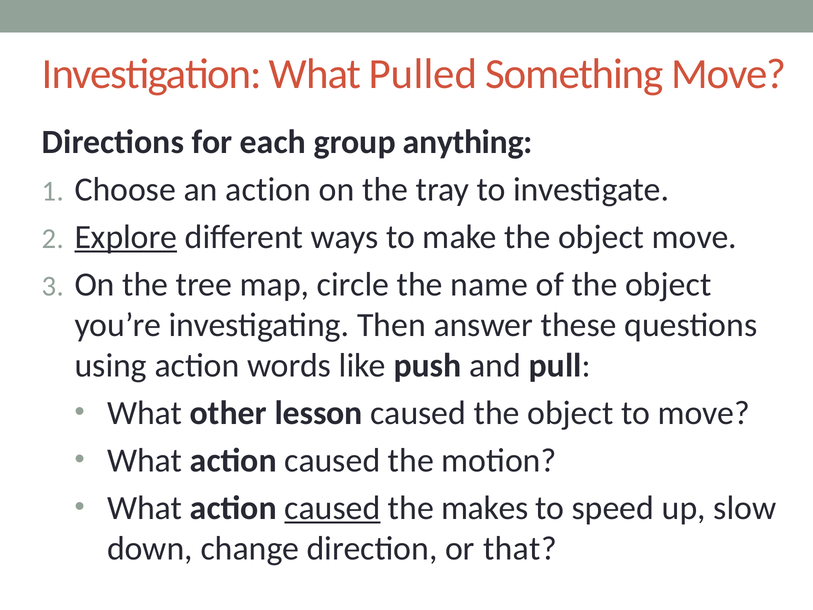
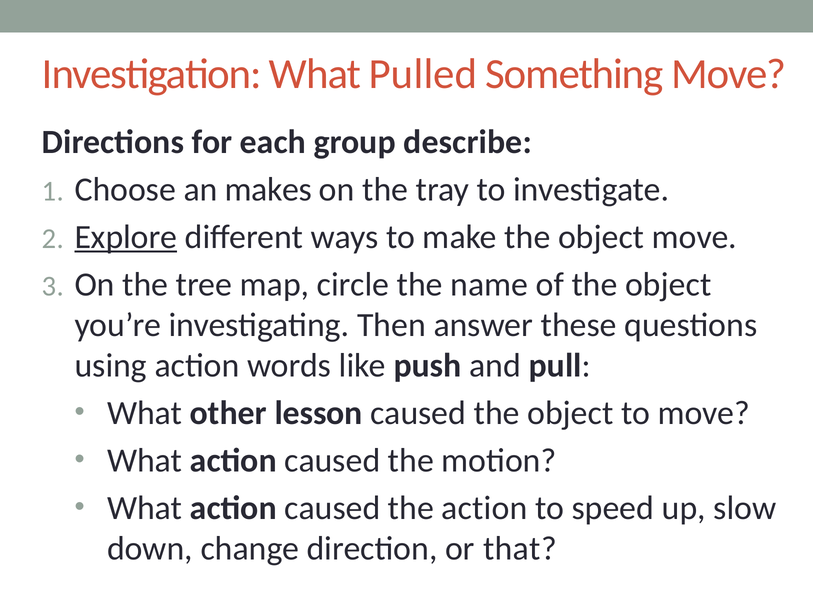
anything: anything -> describe
an action: action -> makes
caused at (332, 508) underline: present -> none
the makes: makes -> action
